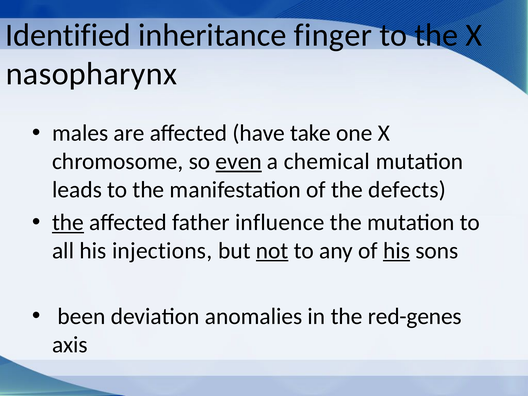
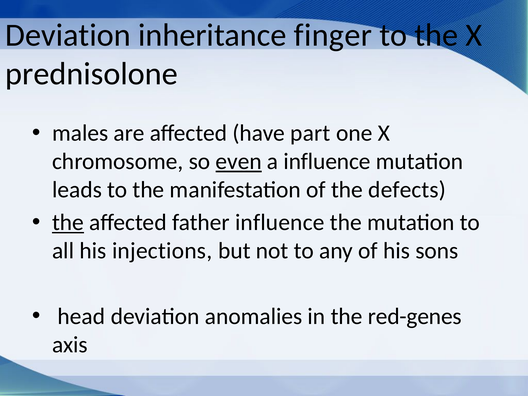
Identified at (68, 35): Identified -> Deviation
nasopharynx: nasopharynx -> prednisolone
take: take -> part
a chemical: chemical -> influence
not underline: present -> none
his at (397, 251) underline: present -> none
been: been -> head
